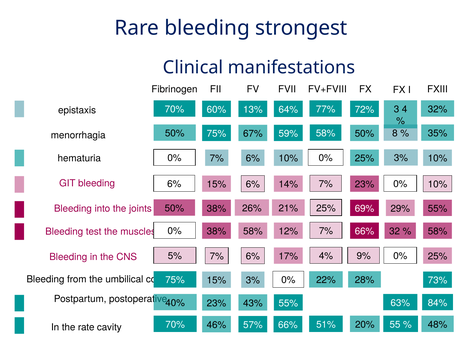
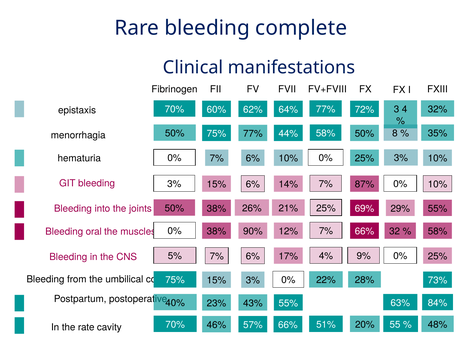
strongest: strongest -> complete
13%: 13% -> 62%
59%: 59% -> 44%
67% at (253, 134): 67% -> 77%
6% at (174, 184): 6% -> 3%
14% 23%: 23% -> 87%
58% at (253, 231): 58% -> 90%
test: test -> oral
